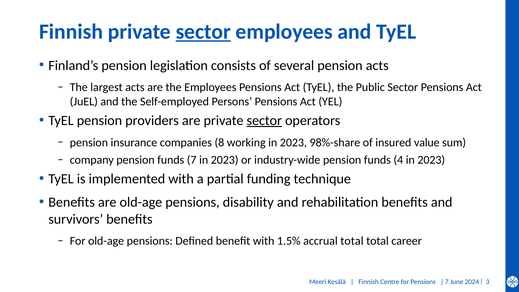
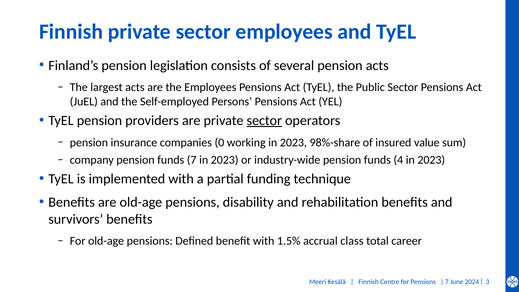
sector at (203, 32) underline: present -> none
8: 8 -> 0
accrual total: total -> class
